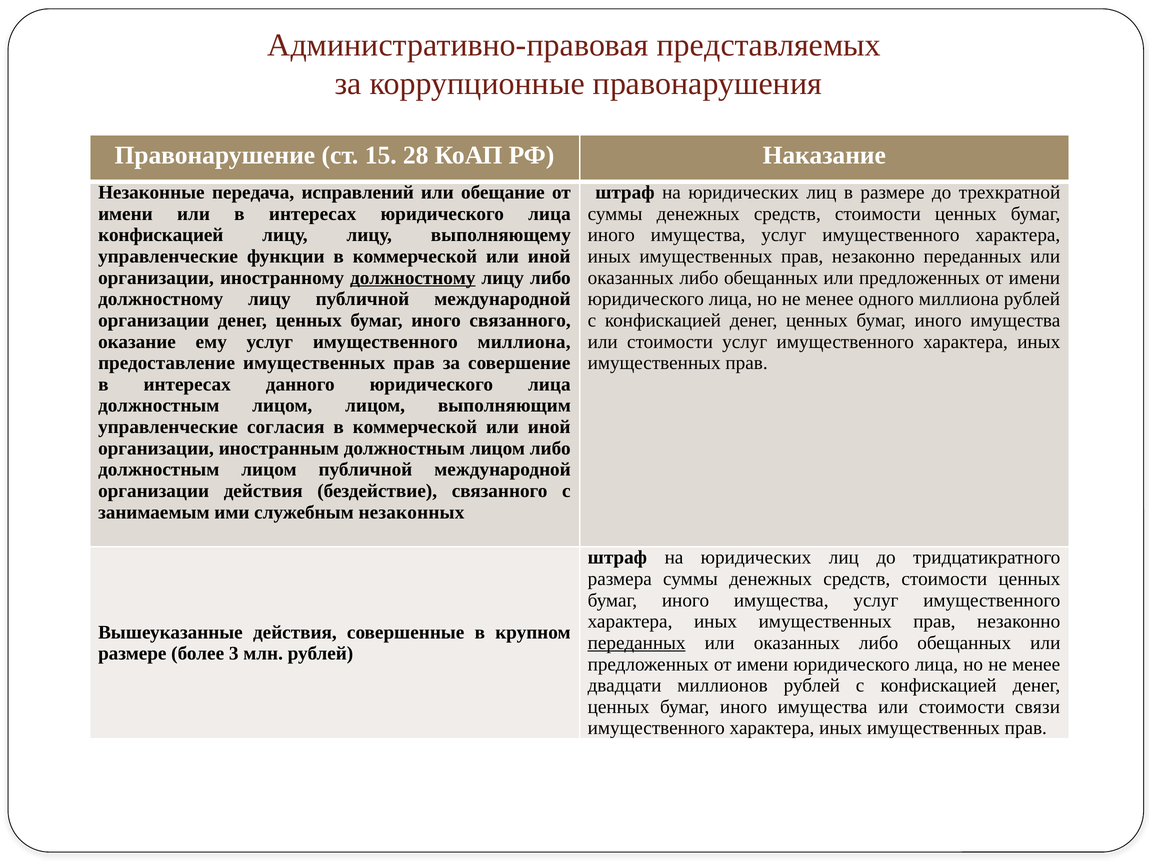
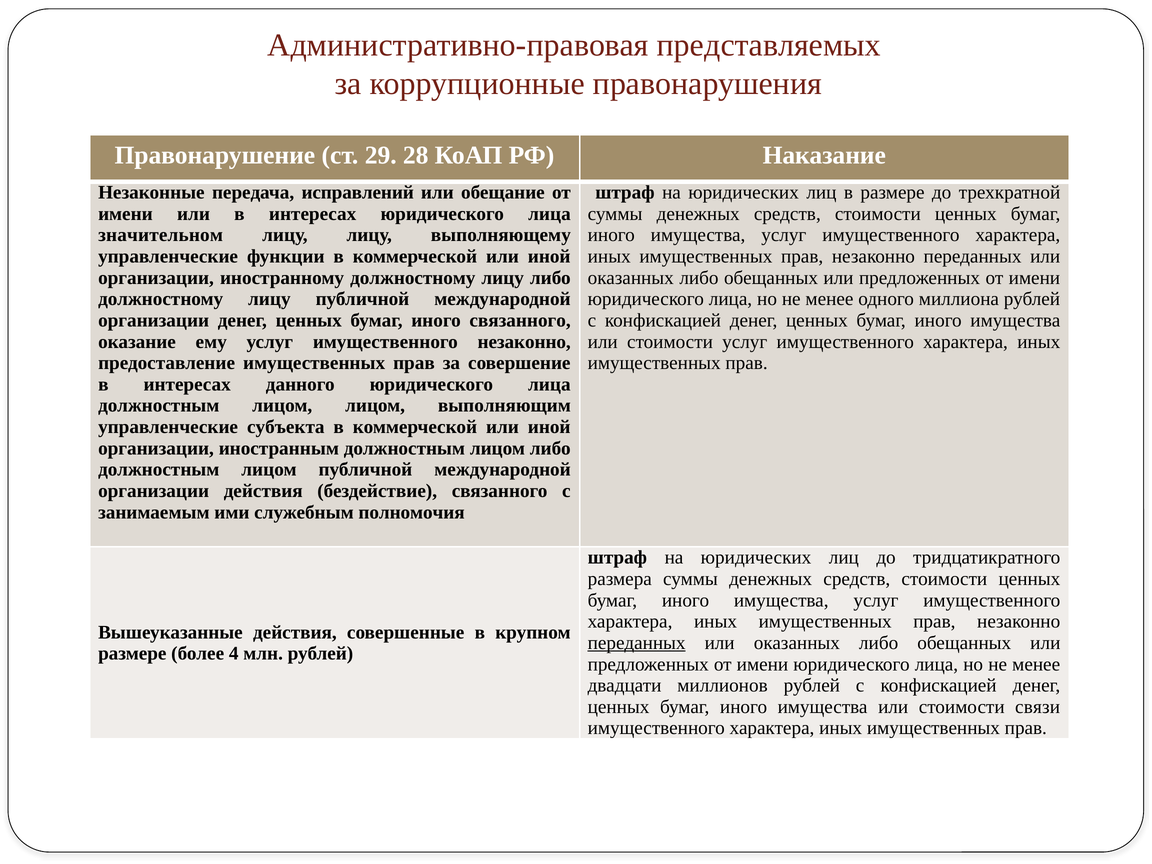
15: 15 -> 29
конфискацией at (161, 235): конфискацией -> значительном
должностному at (413, 278) underline: present -> none
имущественного миллиона: миллиона -> незаконно
согласия: согласия -> субъекта
незаконных: незаконных -> полномочия
3: 3 -> 4
